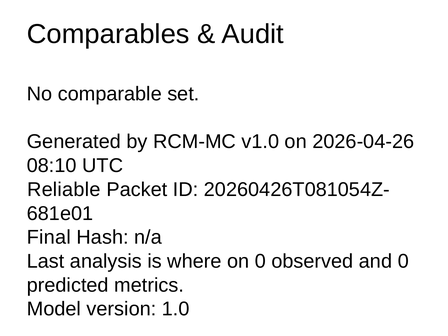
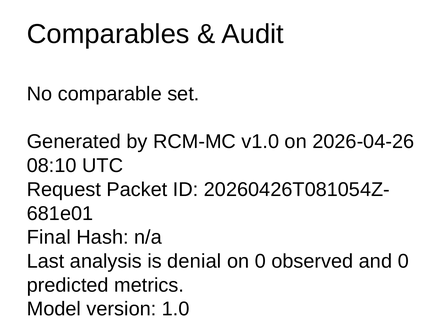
Reliable: Reliable -> Request
where: where -> denial
